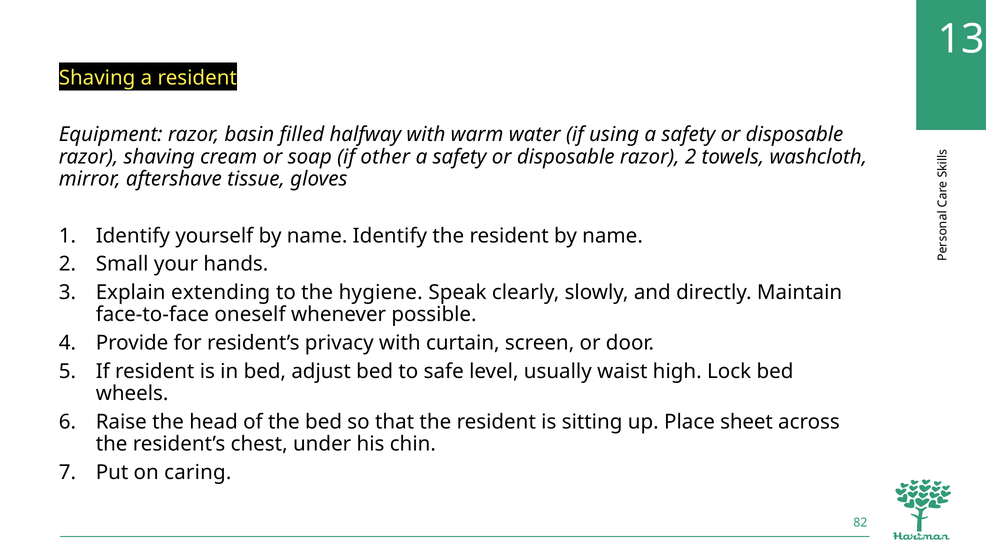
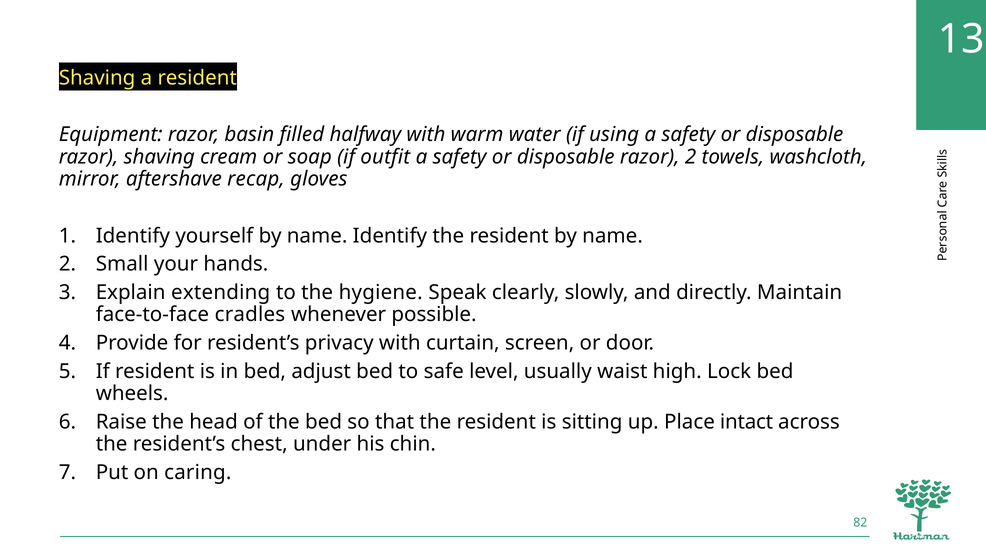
other: other -> outfit
tissue: tissue -> recap
oneself: oneself -> cradles
sheet: sheet -> intact
